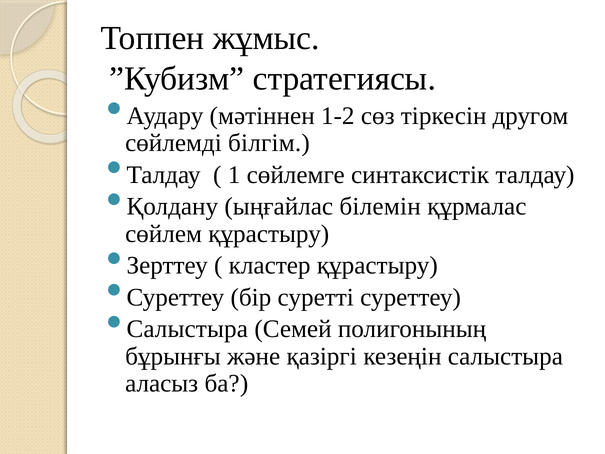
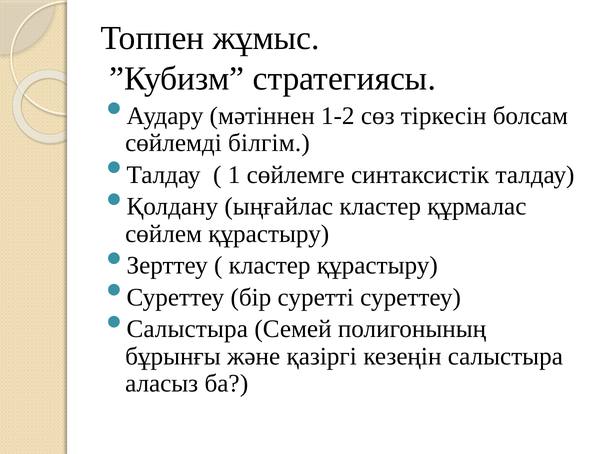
другом: другом -> болсам
ыңғайлас білемін: білемін -> кластер
